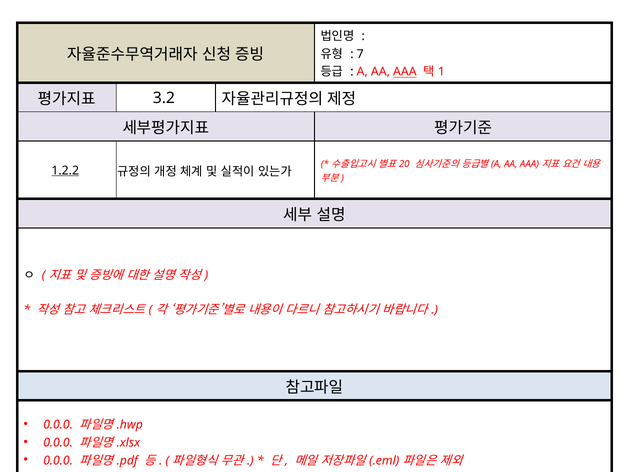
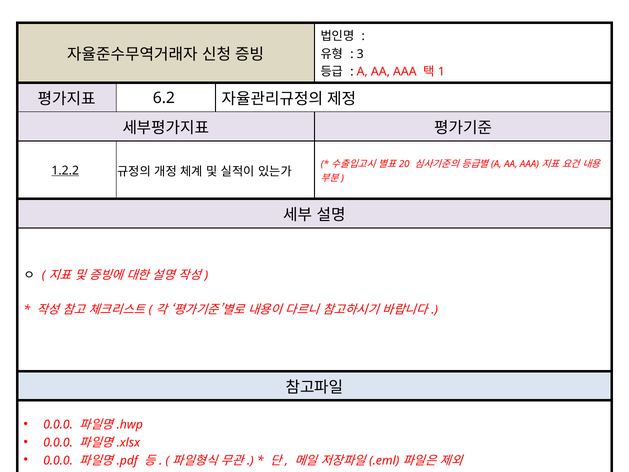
7: 7 -> 3
AAA underline: present -> none
3.2: 3.2 -> 6.2
